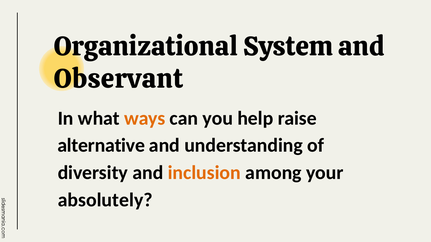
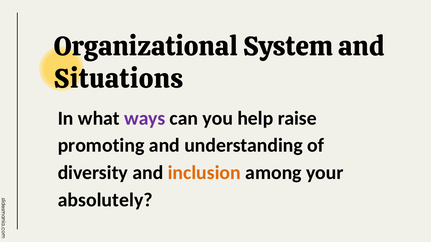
Observant: Observant -> Situations
ways colour: orange -> purple
alternative: alternative -> promoting
